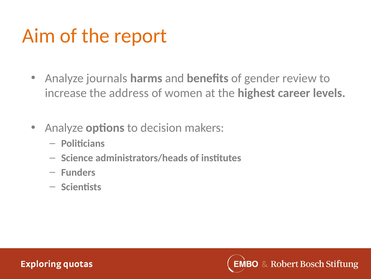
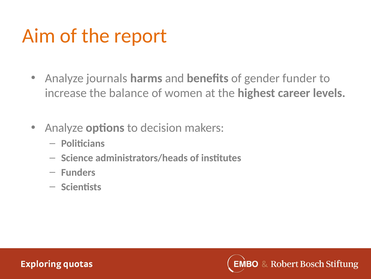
review: review -> funder
address: address -> balance
